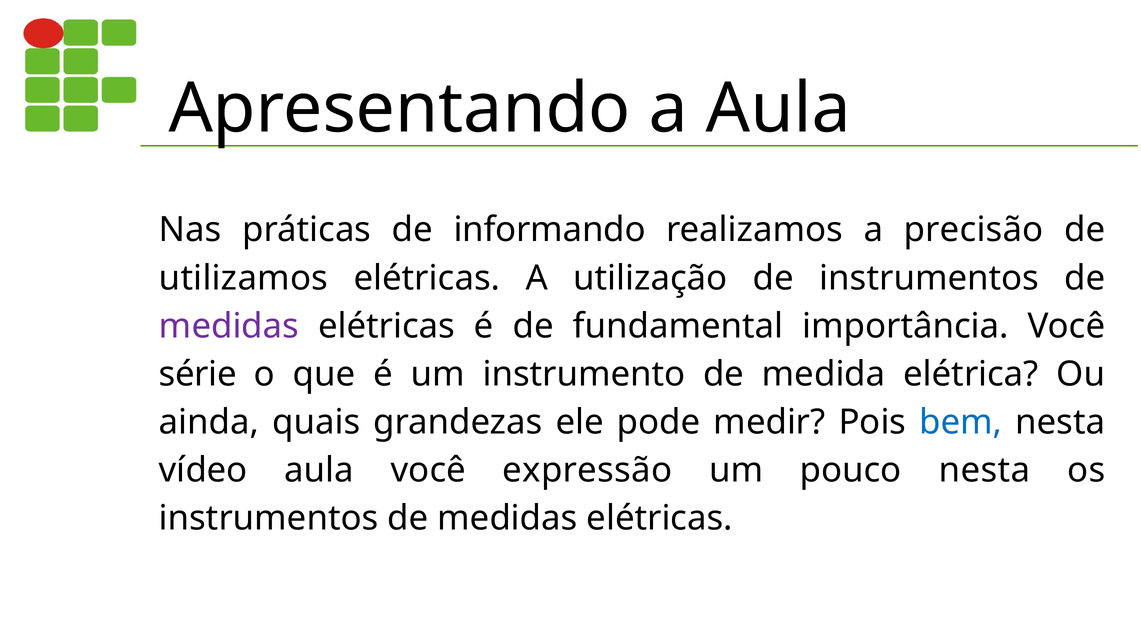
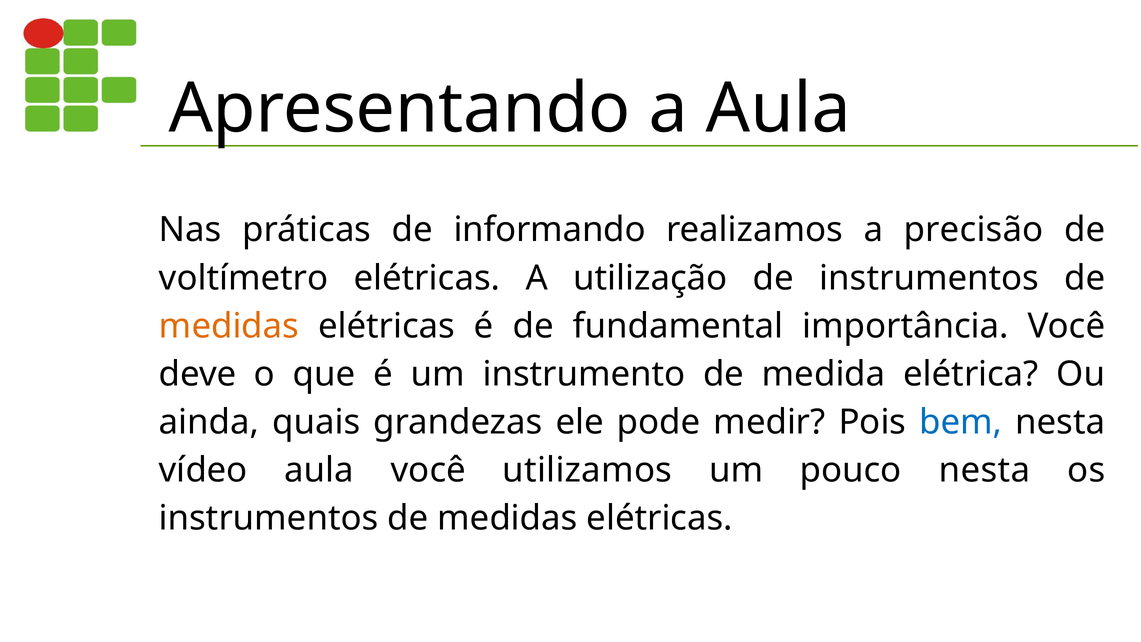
utilizamos: utilizamos -> voltímetro
medidas at (229, 326) colour: purple -> orange
série: série -> deve
expressão: expressão -> utilizamos
